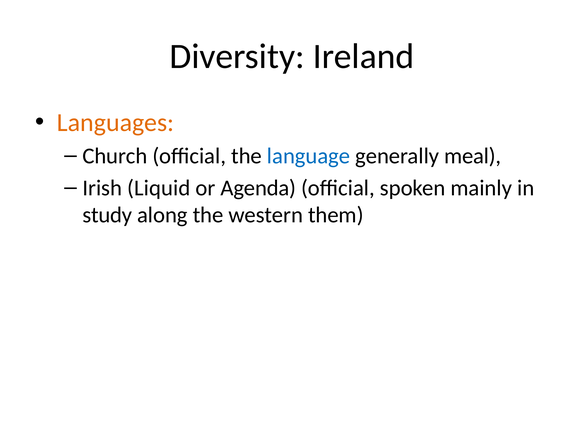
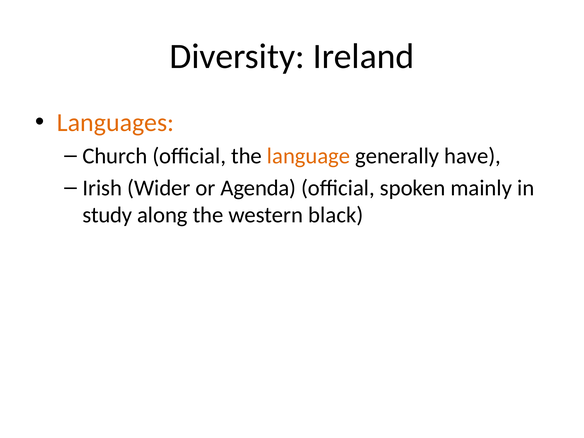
language colour: blue -> orange
meal: meal -> have
Liquid: Liquid -> Wider
them: them -> black
